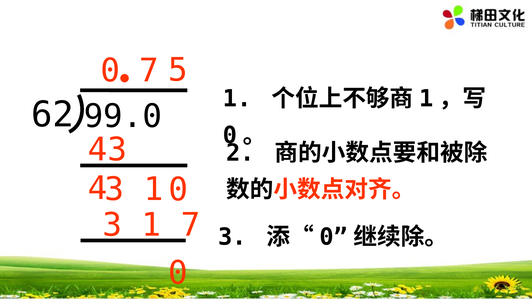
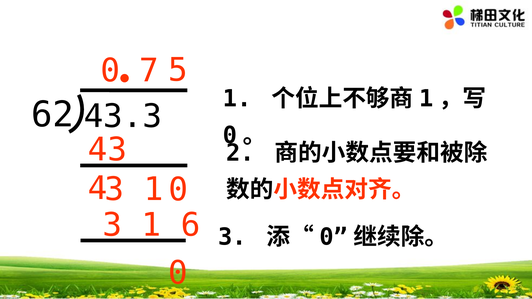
99.0: 99.0 -> 43.3
7 at (191, 225): 7 -> 6
